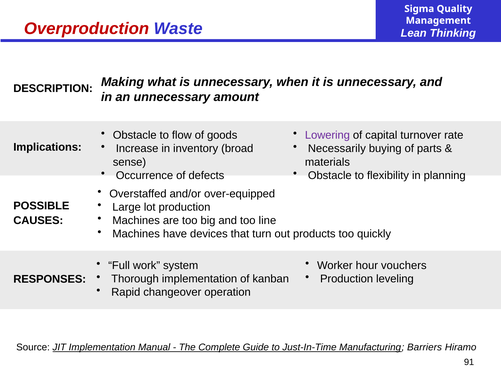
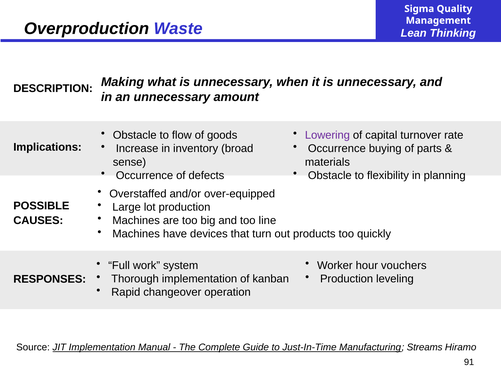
Overproduction colour: red -> black
Necessarily at (337, 149): Necessarily -> Occurrence
Barriers: Barriers -> Streams
